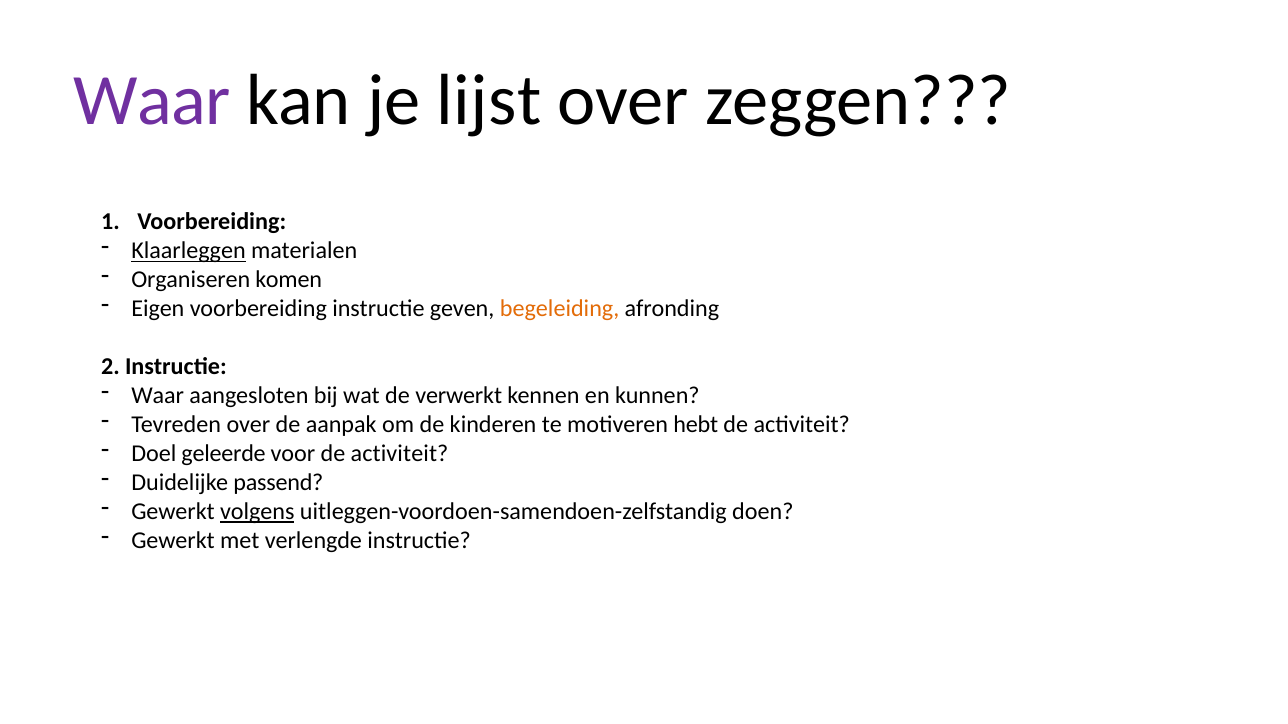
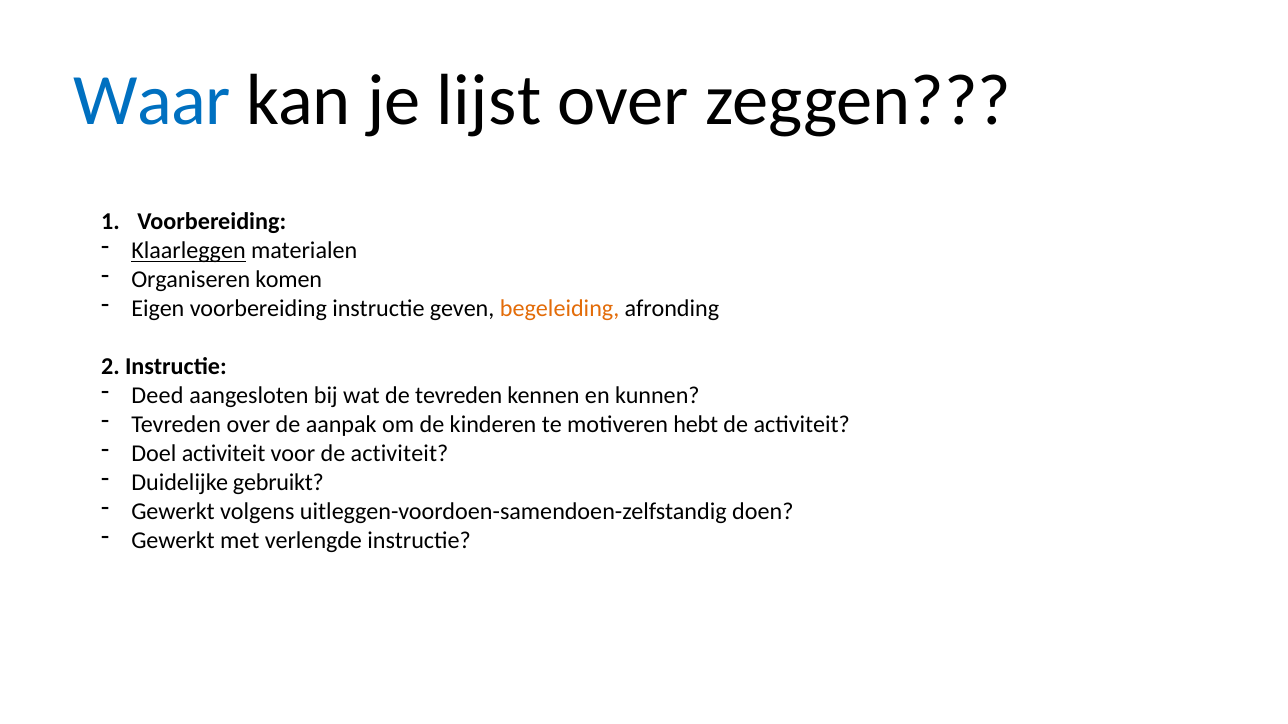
Waar at (152, 101) colour: purple -> blue
Waar at (158, 396): Waar -> Deed
de verwerkt: verwerkt -> tevreden
Doel geleerde: geleerde -> activiteit
passend: passend -> gebruikt
volgens underline: present -> none
